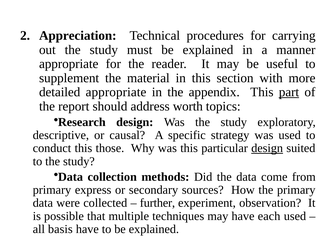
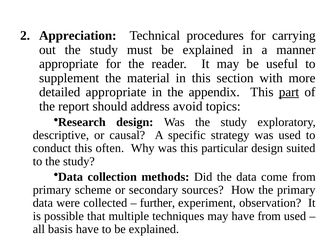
worth: worth -> avoid
those: those -> often
design at (267, 148) underline: present -> none
express: express -> scheme
have each: each -> from
